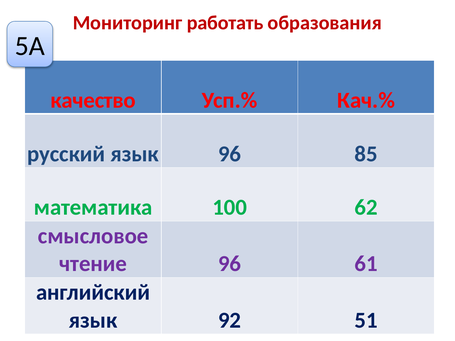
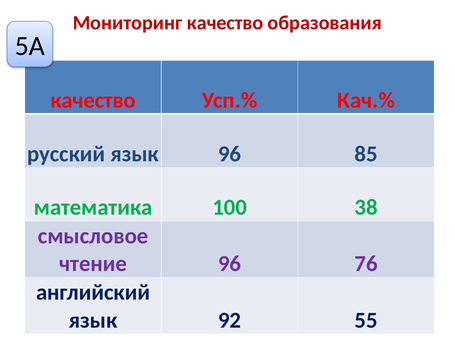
Мониторинг работать: работать -> качество
62: 62 -> 38
61: 61 -> 76
51: 51 -> 55
